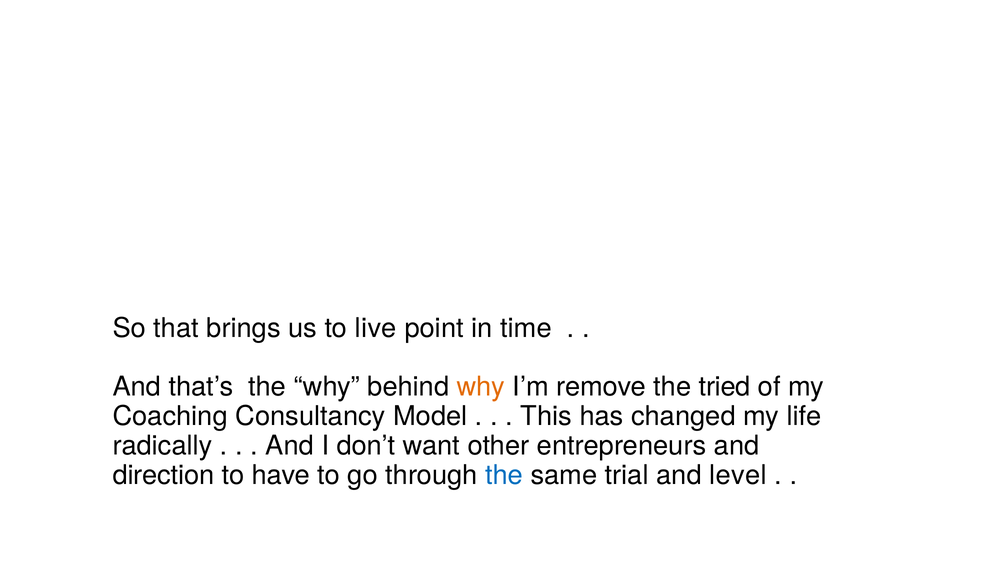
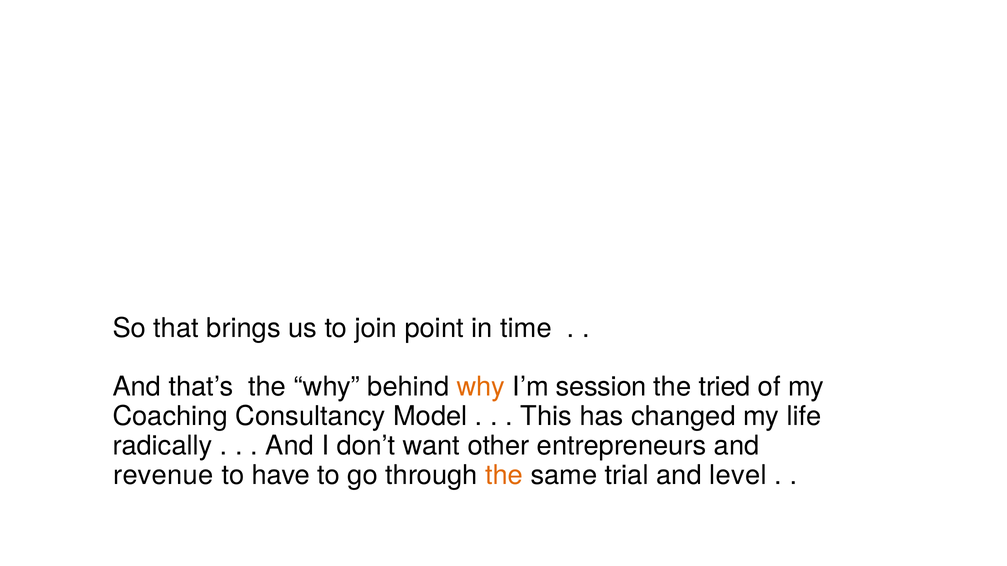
live: live -> join
remove: remove -> session
direction: direction -> revenue
the at (504, 475) colour: blue -> orange
